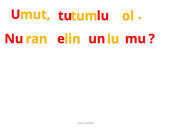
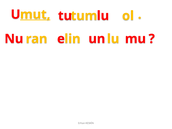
mut underline: none -> present
